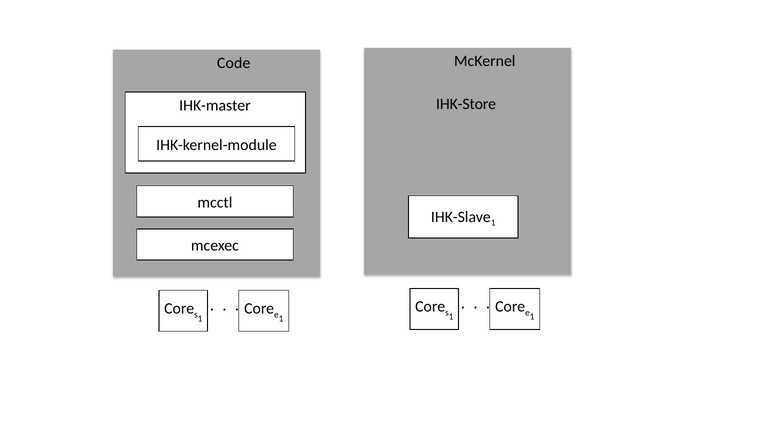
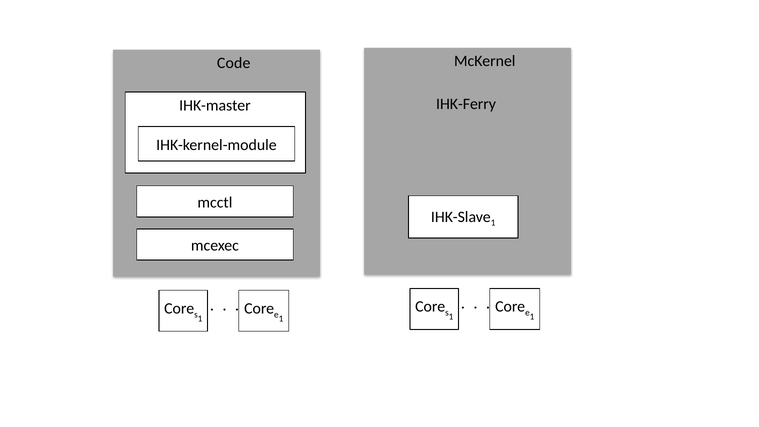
IHK-Store: IHK-Store -> IHK-Ferry
